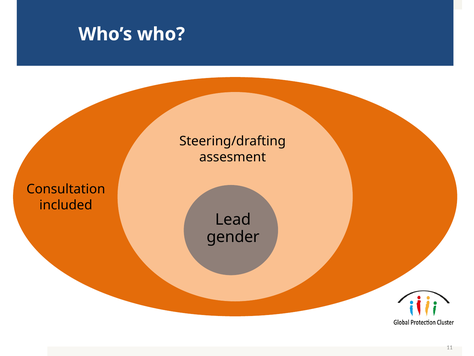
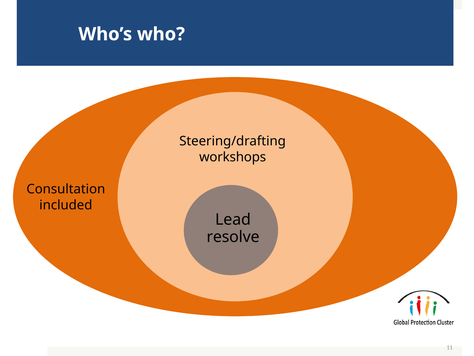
assesment: assesment -> workshops
gender: gender -> resolve
